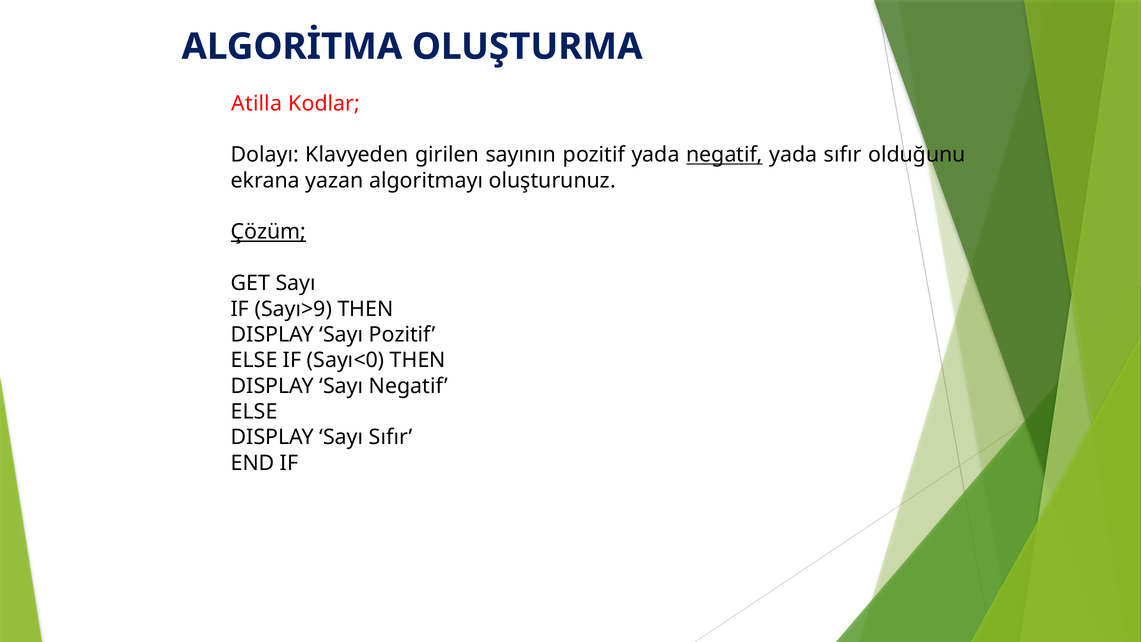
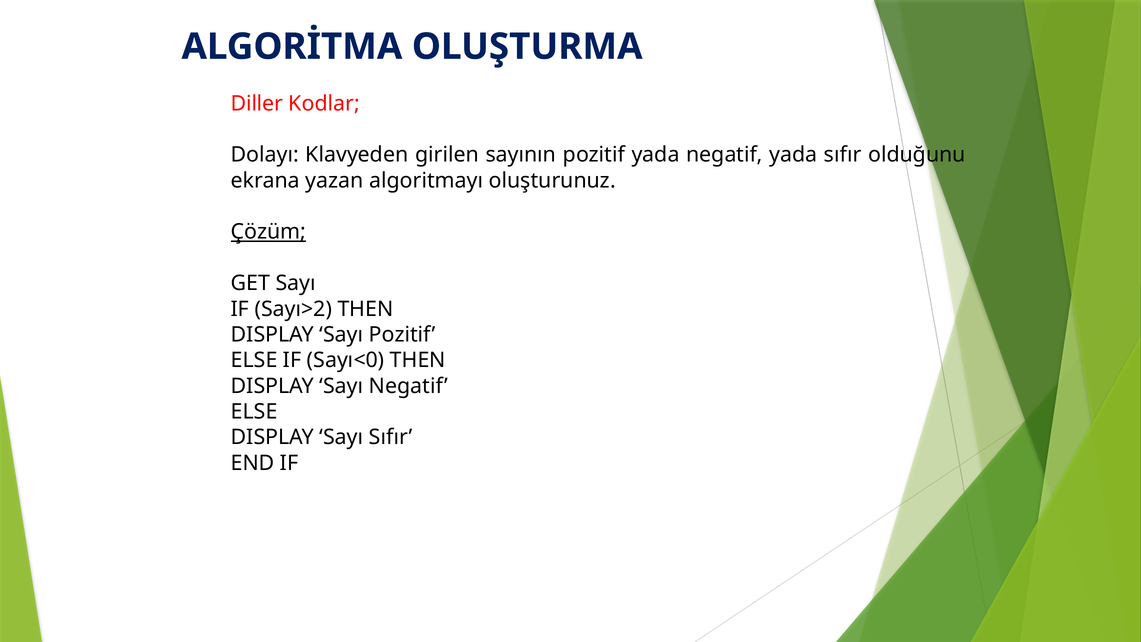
Atilla: Atilla -> Diller
negatif at (724, 155) underline: present -> none
Sayı>9: Sayı>9 -> Sayı>2
